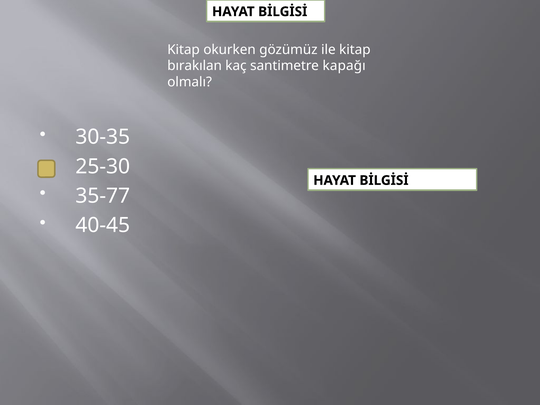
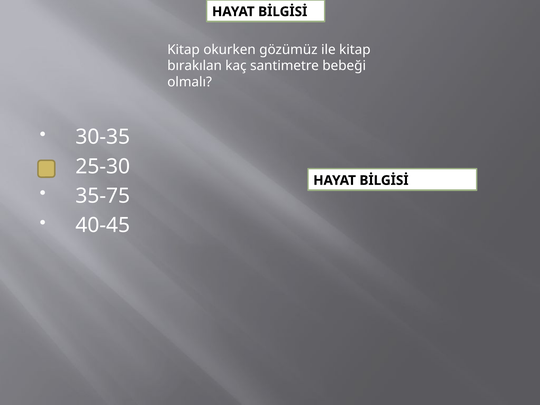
kapağı: kapağı -> bebeği
35-77: 35-77 -> 35-75
